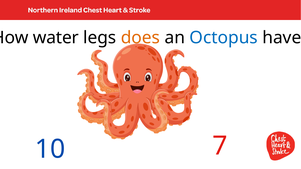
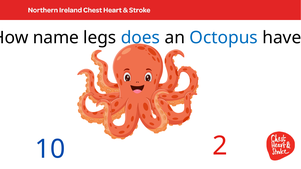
water: water -> name
does colour: orange -> blue
7: 7 -> 2
